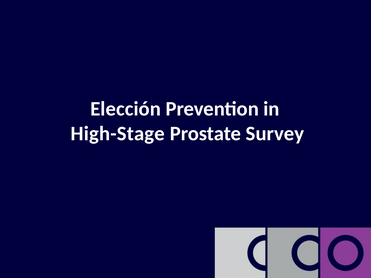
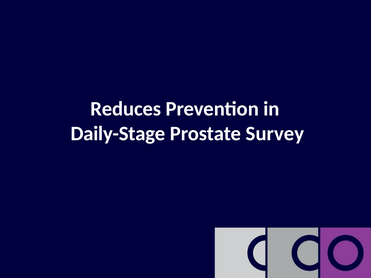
Elección: Elección -> Reduces
High-Stage: High-Stage -> Daily-Stage
